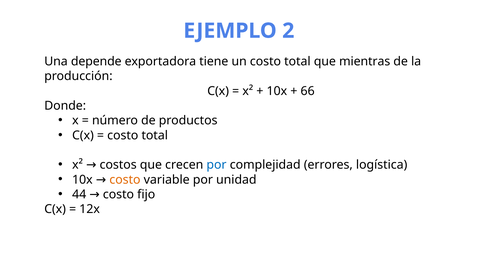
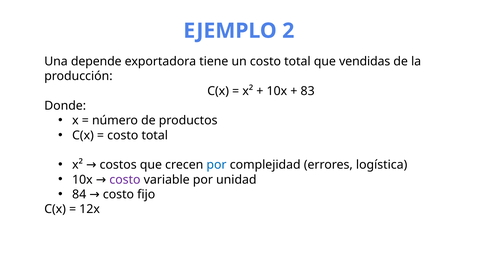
mientras: mientras -> vendidas
66: 66 -> 83
costo at (125, 179) colour: orange -> purple
44: 44 -> 84
